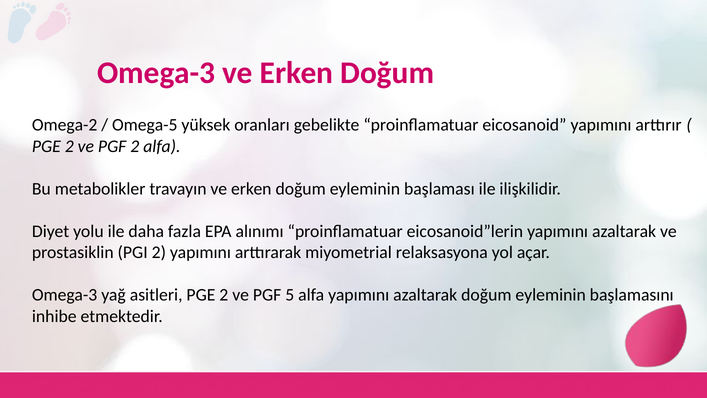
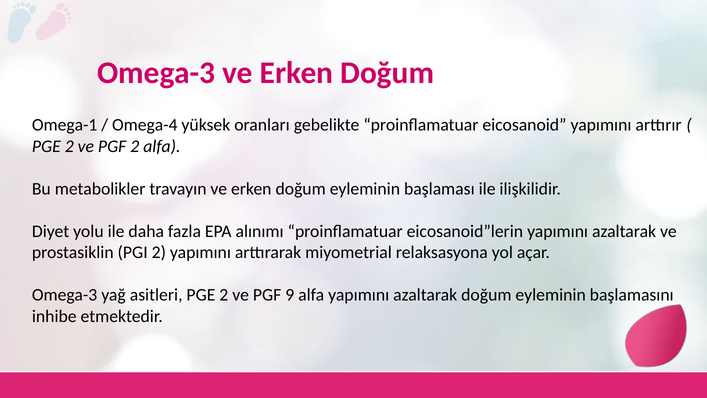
Omega-2: Omega-2 -> Omega-1
Omega-5: Omega-5 -> Omega-4
5: 5 -> 9
